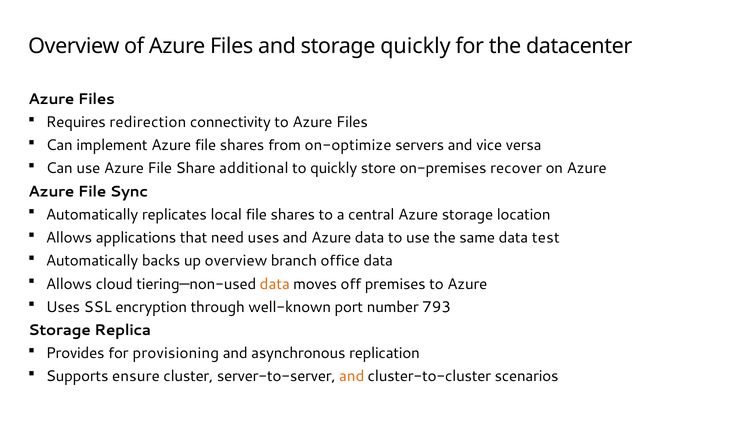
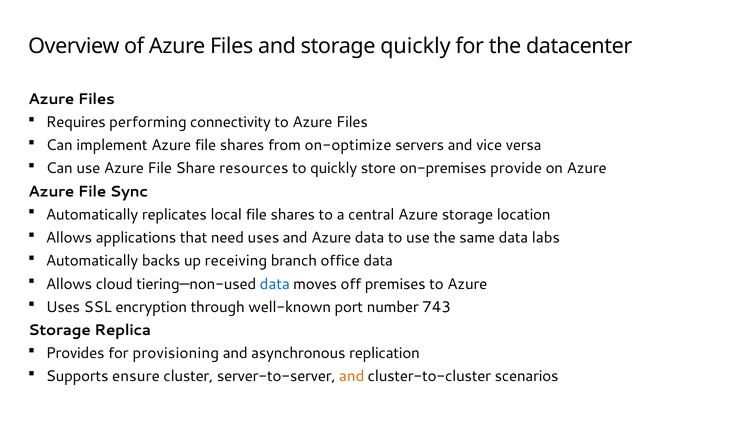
redirection: redirection -> performing
additional: additional -> resources
recover: recover -> provide
test: test -> labs
up overview: overview -> receiving
data at (275, 284) colour: orange -> blue
793: 793 -> 743
